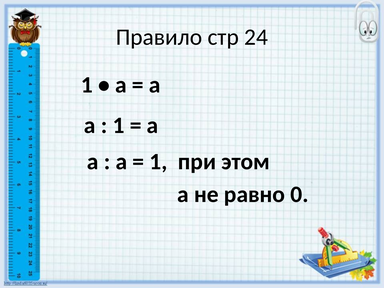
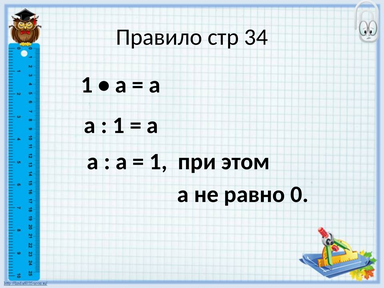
24: 24 -> 34
